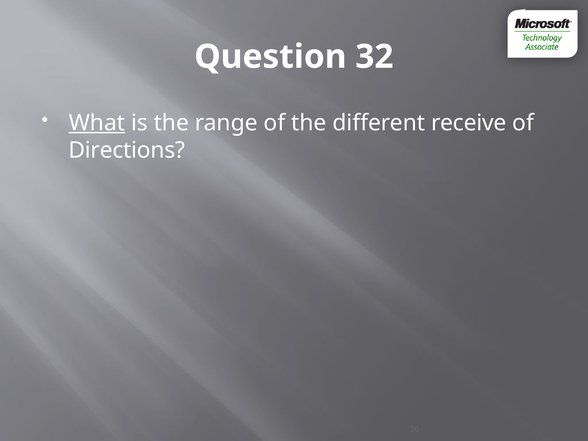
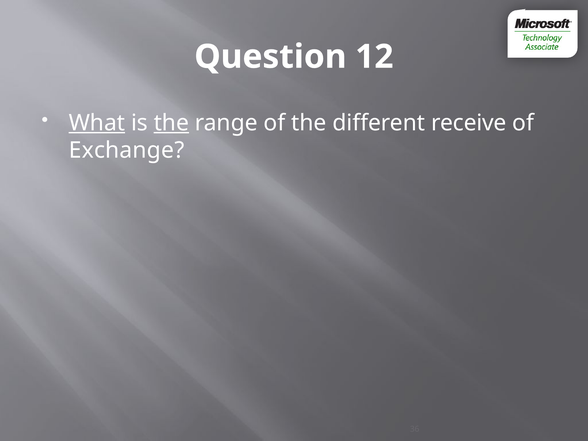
32: 32 -> 12
the at (171, 123) underline: none -> present
Directions: Directions -> Exchange
